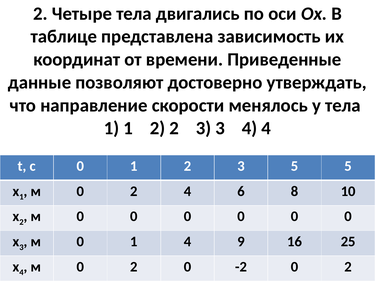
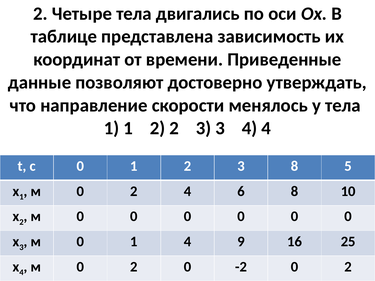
3 5: 5 -> 8
